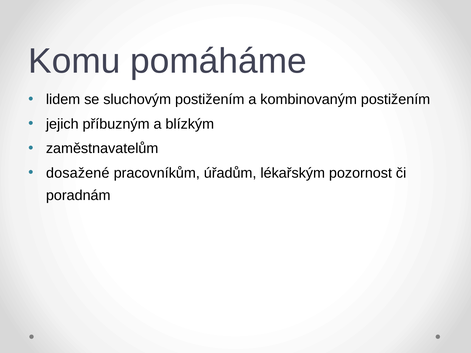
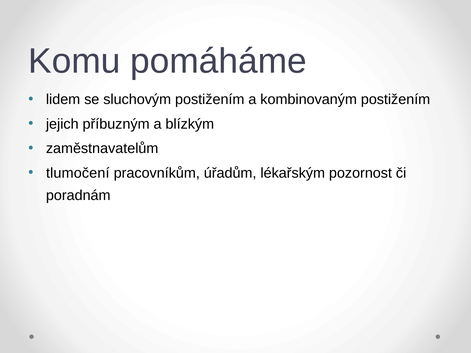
dosažené: dosažené -> tlumočení
